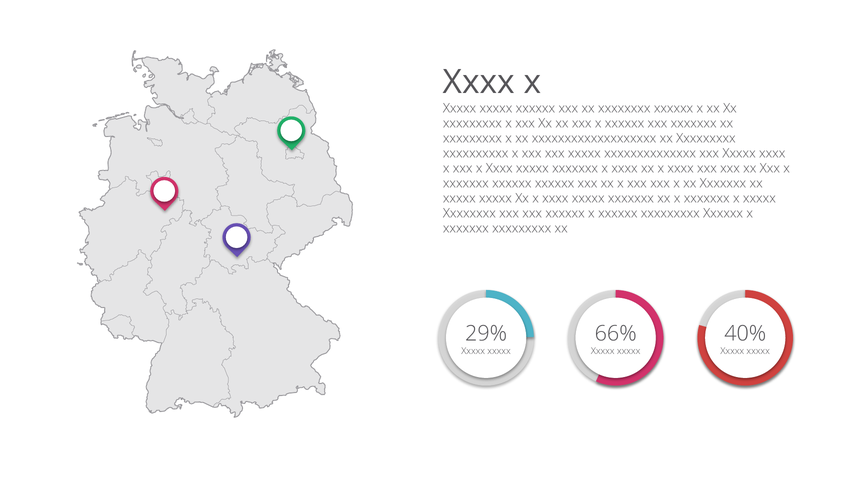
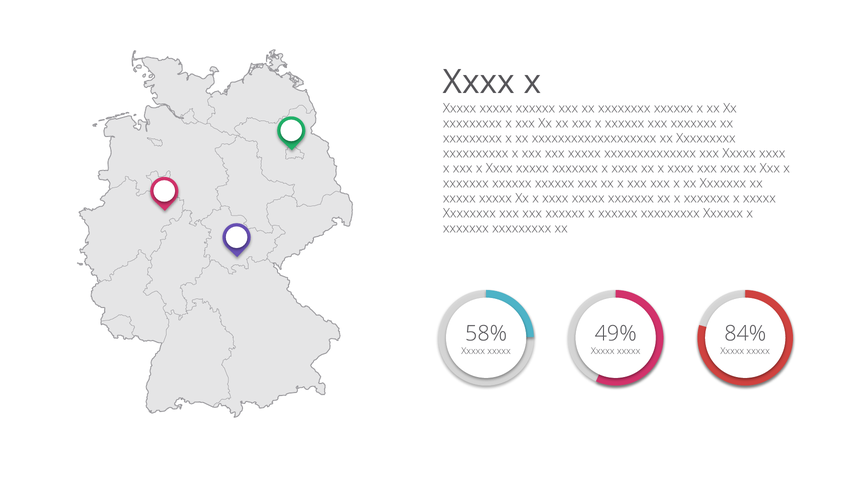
29%: 29% -> 58%
66%: 66% -> 49%
40%: 40% -> 84%
